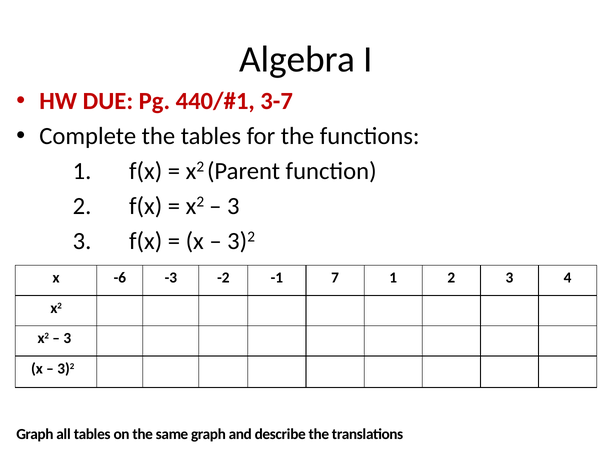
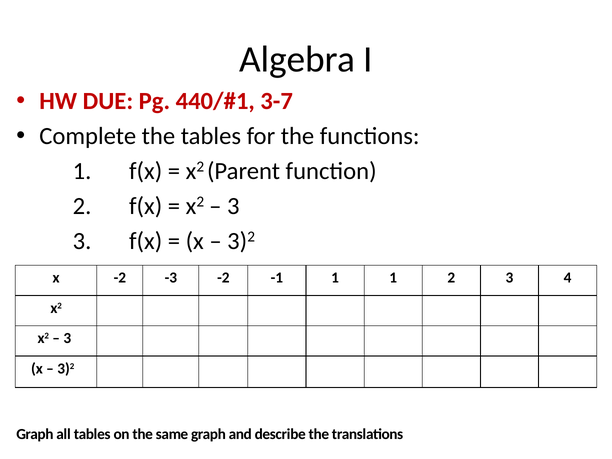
x -6: -6 -> -2
-1 7: 7 -> 1
